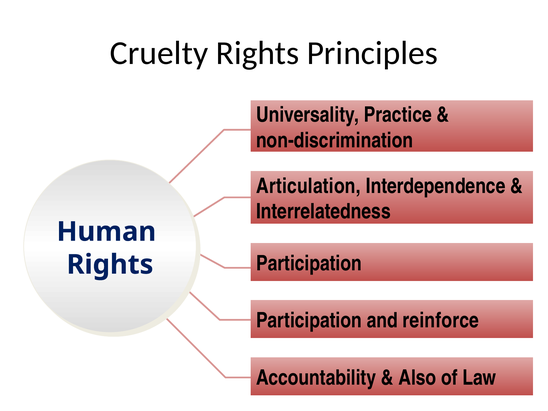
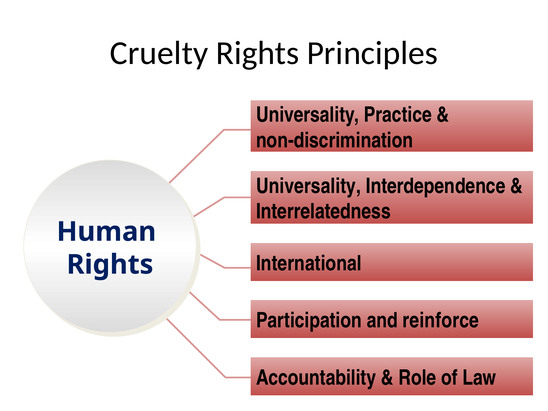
Articulation at (308, 186): Articulation -> Universality
Participation at (309, 263): Participation -> International
Also: Also -> Role
